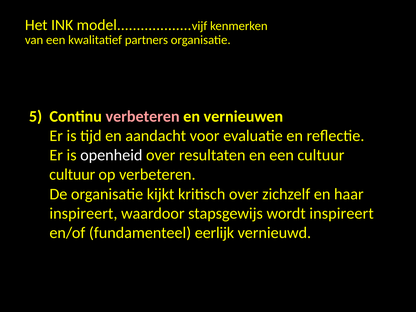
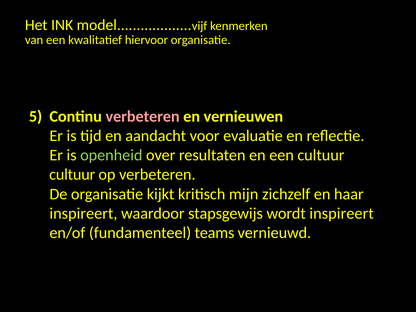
partners: partners -> hiervoor
openheid colour: white -> light green
kritisch over: over -> mijn
eerlijk: eerlijk -> teams
